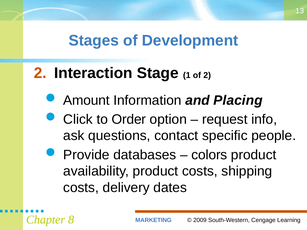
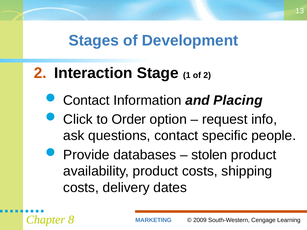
Amount at (86, 100): Amount -> Contact
colors: colors -> stolen
